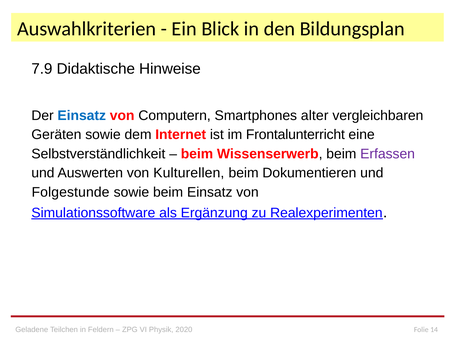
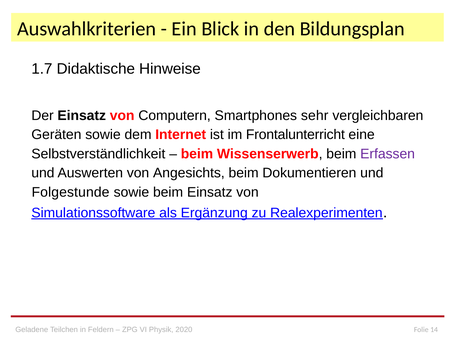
7.9: 7.9 -> 1.7
Einsatz at (82, 116) colour: blue -> black
alter: alter -> sehr
Kulturellen: Kulturellen -> Angesichts
